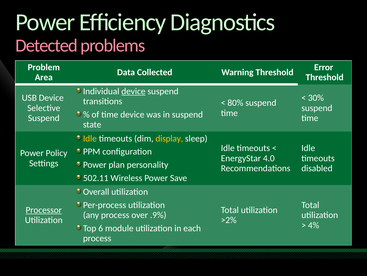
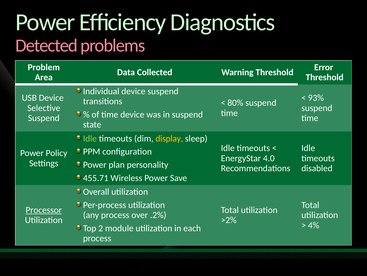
device at (133, 91) underline: present -> none
30%: 30% -> 93%
Idle at (90, 138) colour: yellow -> light green
502.11: 502.11 -> 455.71
.9%: .9% -> .2%
6: 6 -> 2
